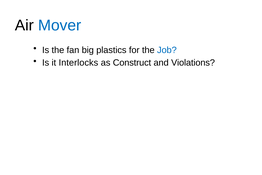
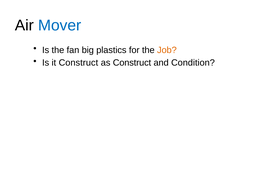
Job colour: blue -> orange
it Interlocks: Interlocks -> Construct
Violations: Violations -> Condition
